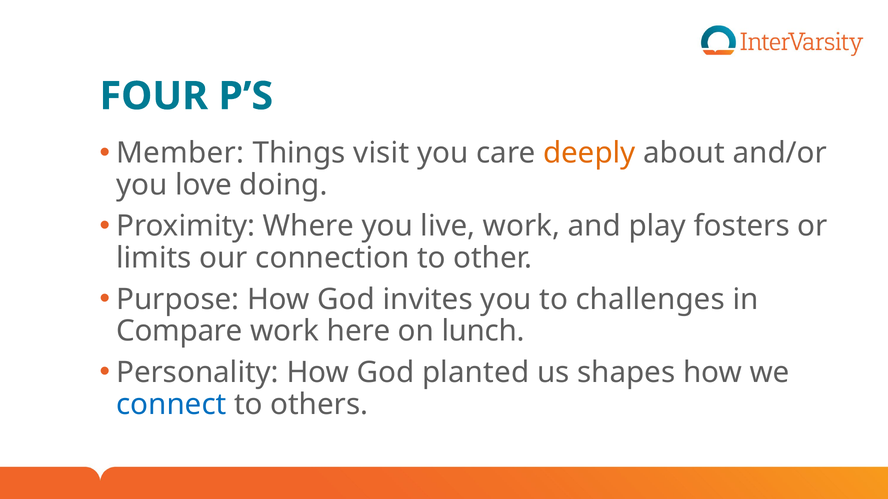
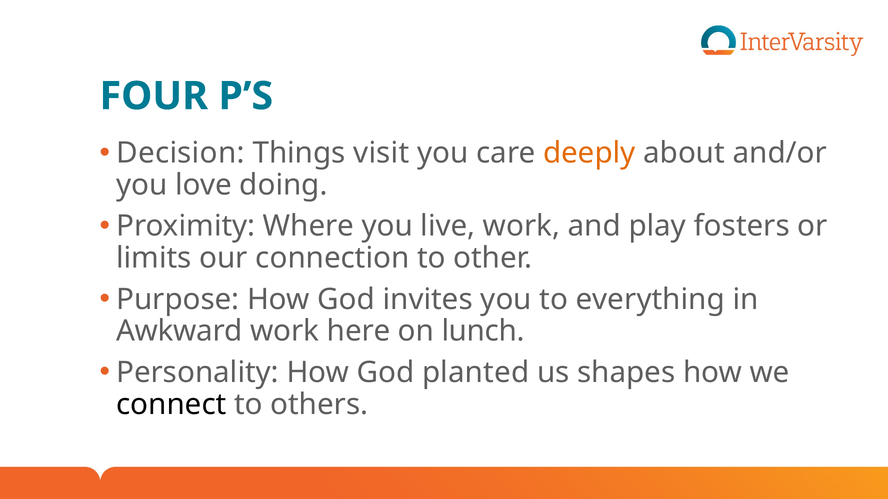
Member: Member -> Decision
challenges: challenges -> everything
Compare: Compare -> Awkward
connect colour: blue -> black
